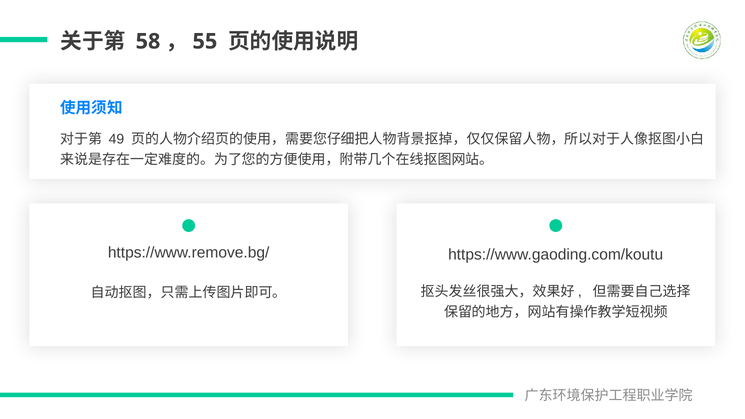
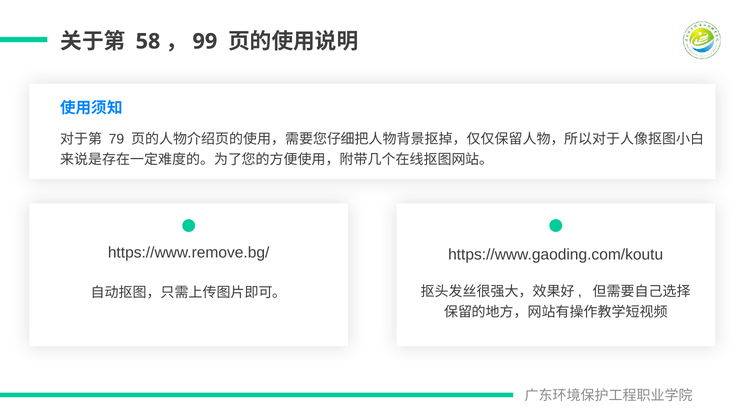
55: 55 -> 99
49: 49 -> 79
